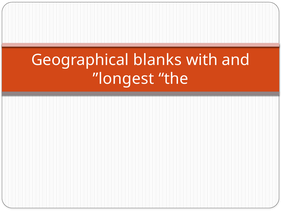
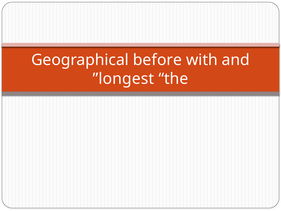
blanks: blanks -> before
